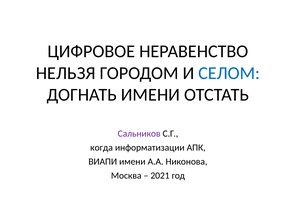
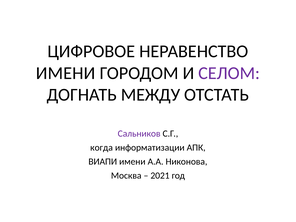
НЕЛЬЗЯ at (66, 73): НЕЛЬЗЯ -> ИМЕНИ
СЕЛОМ colour: blue -> purple
ДОГНАТЬ ИМЕНИ: ИМЕНИ -> МЕЖДУ
